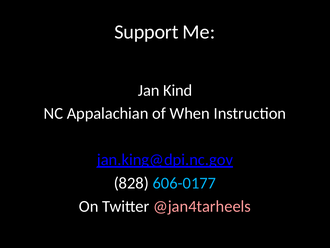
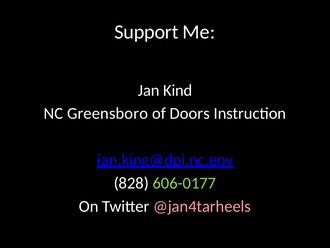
Appalachian: Appalachian -> Greensboro
When: When -> Doors
606-0177 colour: light blue -> light green
